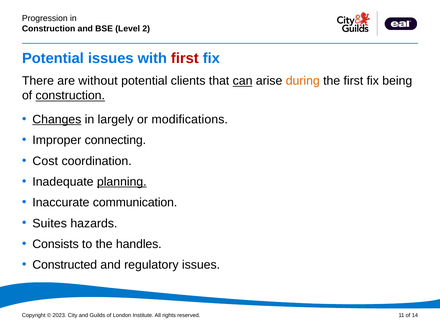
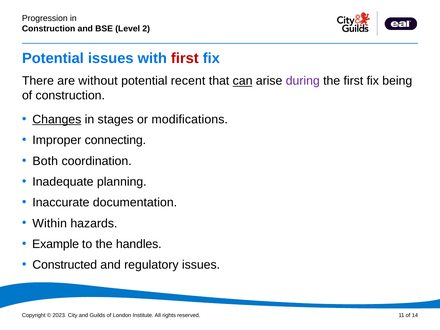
clients: clients -> recent
during colour: orange -> purple
construction at (70, 96) underline: present -> none
largely: largely -> stages
Cost: Cost -> Both
planning underline: present -> none
communication: communication -> documentation
Suites: Suites -> Within
Consists: Consists -> Example
